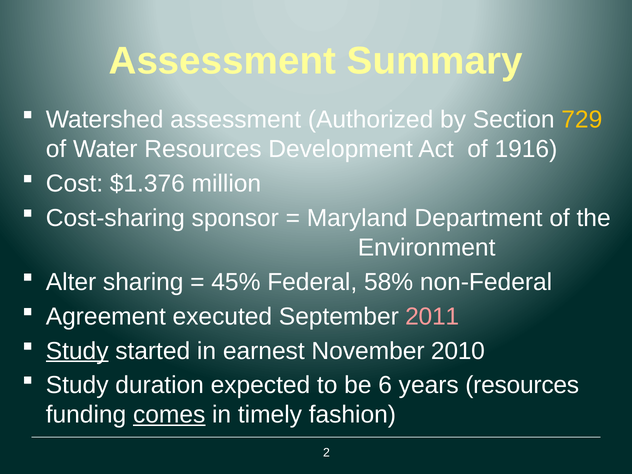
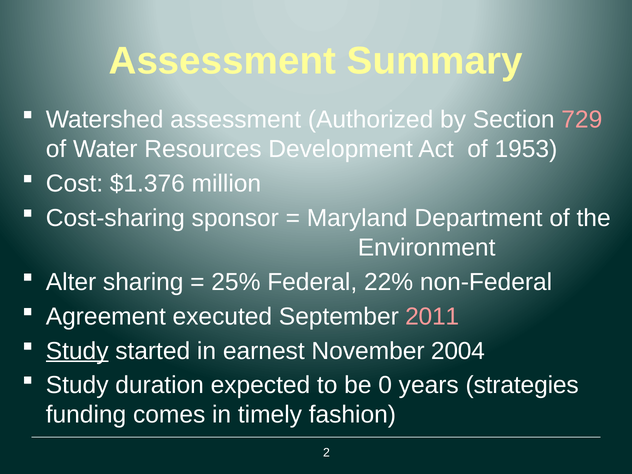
729 colour: yellow -> pink
1916: 1916 -> 1953
45%: 45% -> 25%
58%: 58% -> 22%
2010: 2010 -> 2004
6: 6 -> 0
years resources: resources -> strategies
comes underline: present -> none
